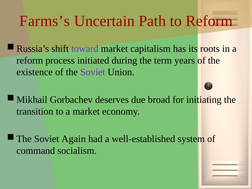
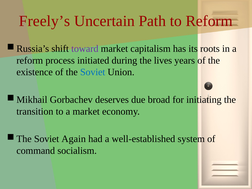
Farms’s: Farms’s -> Freely’s
term: term -> lives
Soviet at (93, 72) colour: purple -> blue
